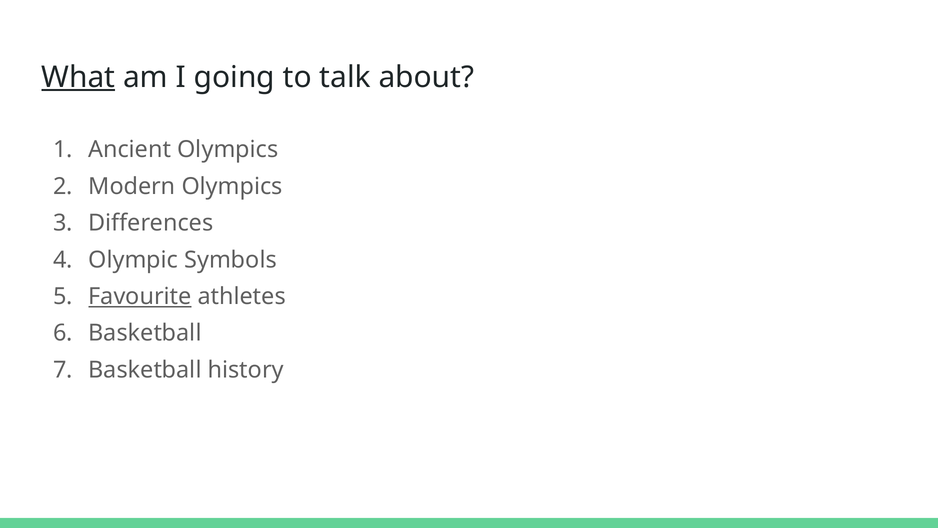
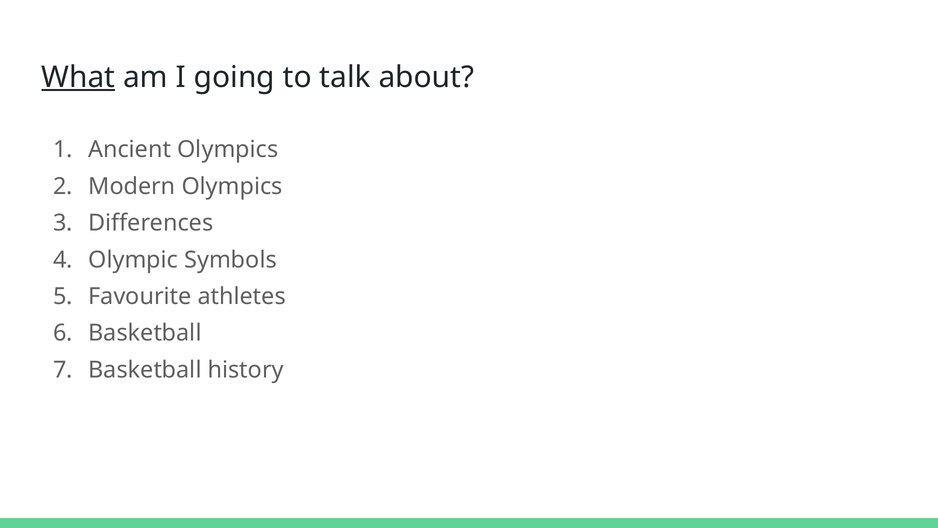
Favourite underline: present -> none
